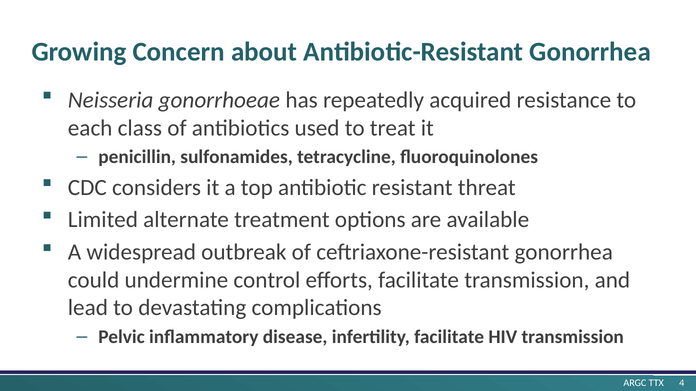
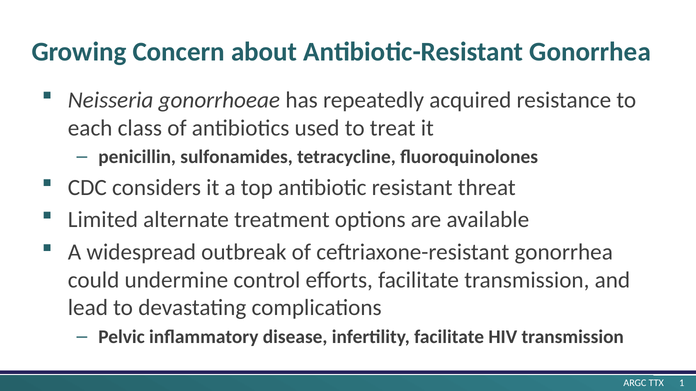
4: 4 -> 1
